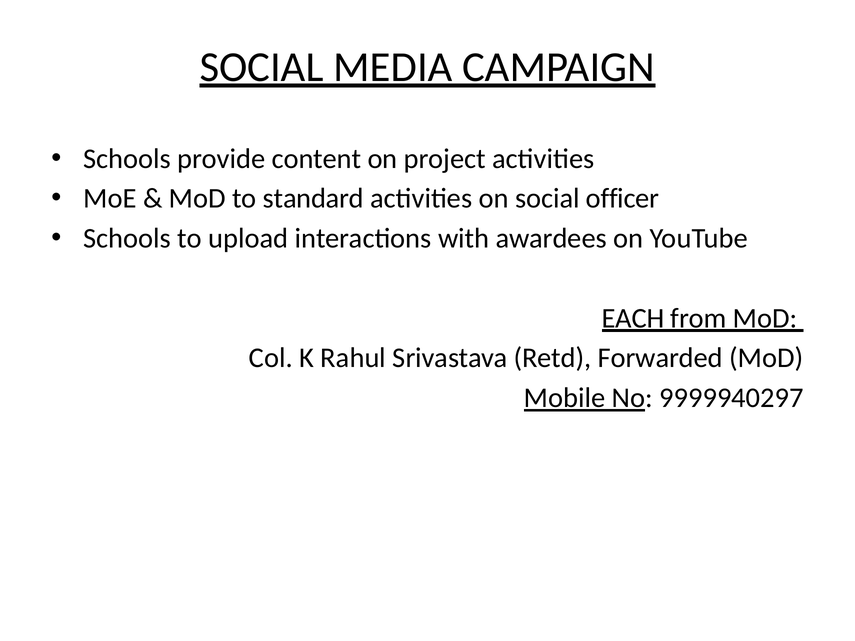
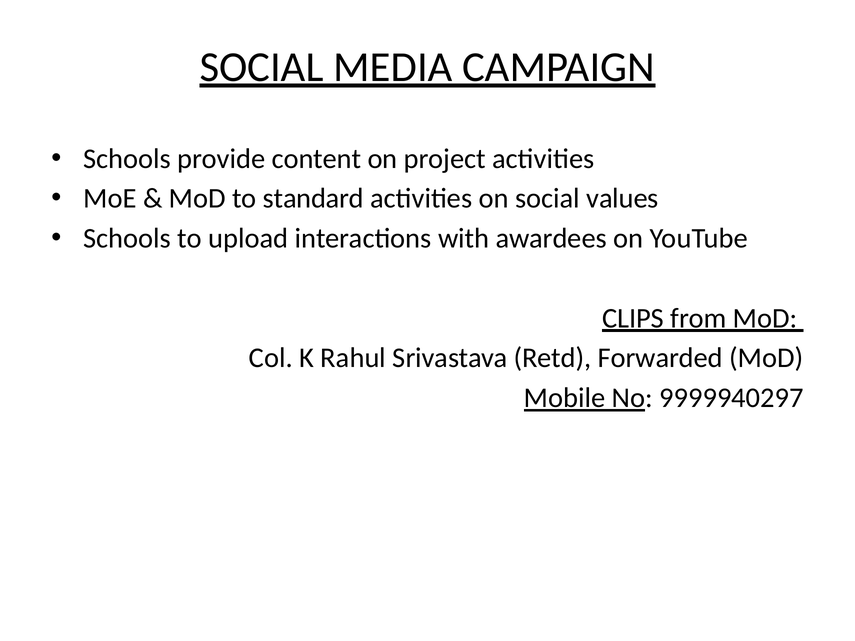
officer: officer -> values
EACH: EACH -> CLIPS
